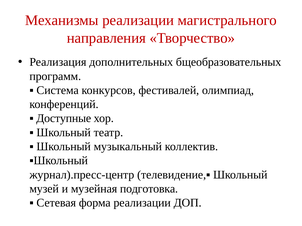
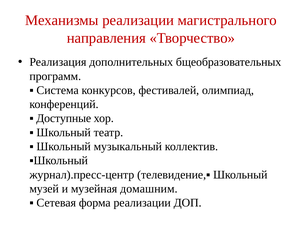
подготовка: подготовка -> домашним
